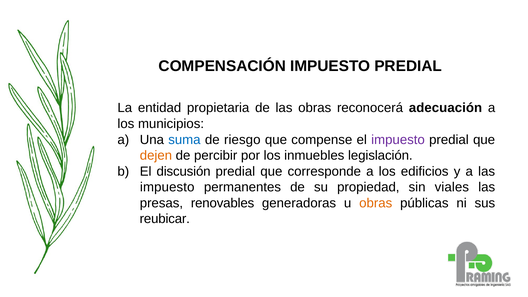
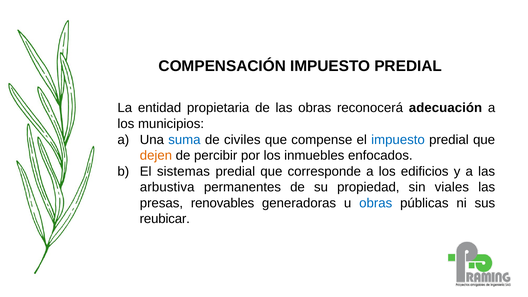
riesgo: riesgo -> civiles
impuesto at (398, 140) colour: purple -> blue
legislación: legislación -> enfocados
discusión: discusión -> sistemas
impuesto at (167, 187): impuesto -> arbustiva
obras at (376, 203) colour: orange -> blue
